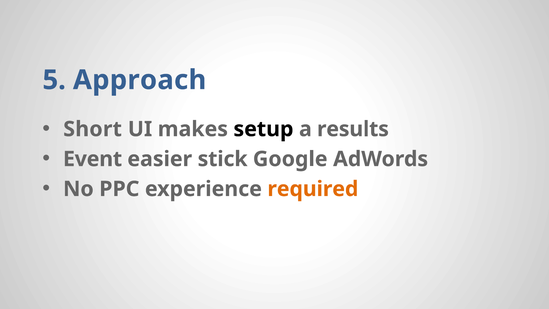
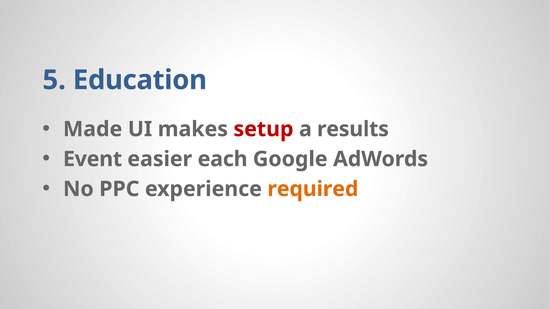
Approach: Approach -> Education
Short: Short -> Made
setup colour: black -> red
stick: stick -> each
